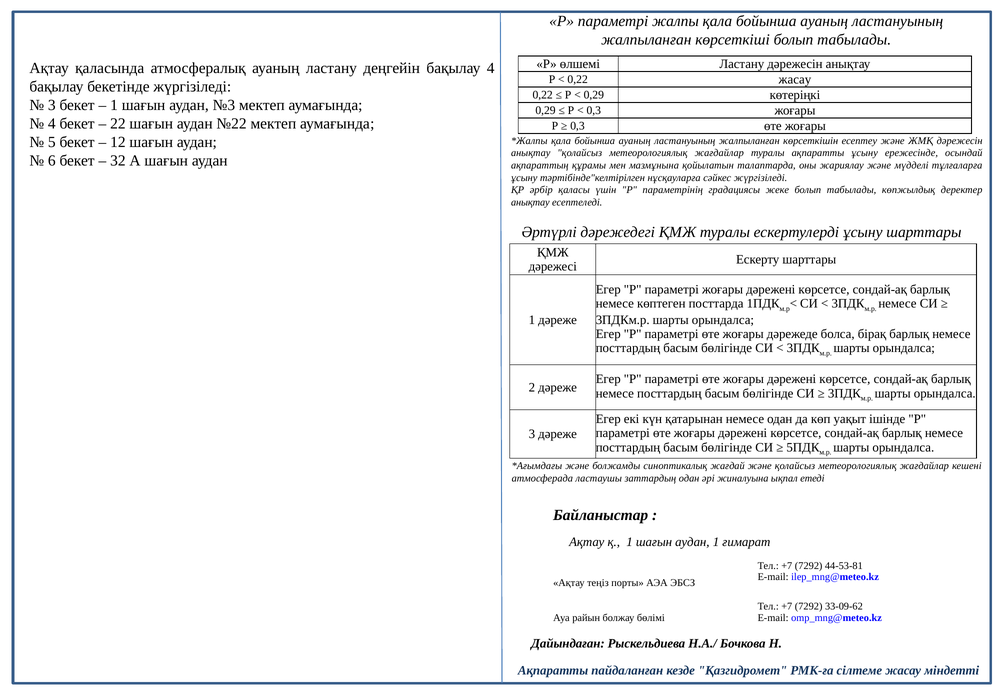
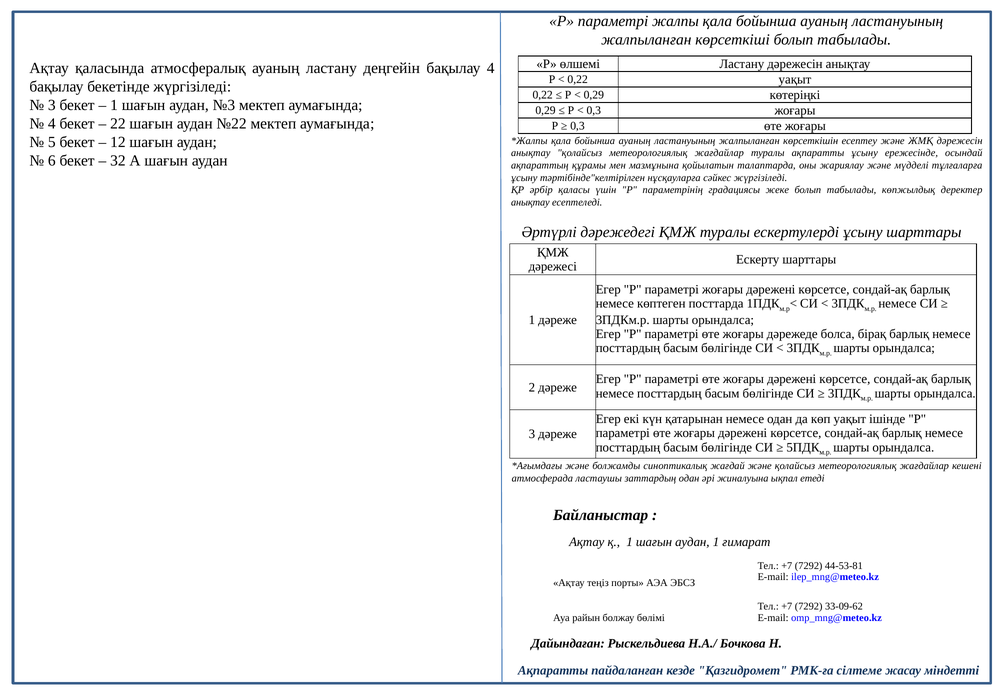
0,22 жасау: жасау -> уақыт
